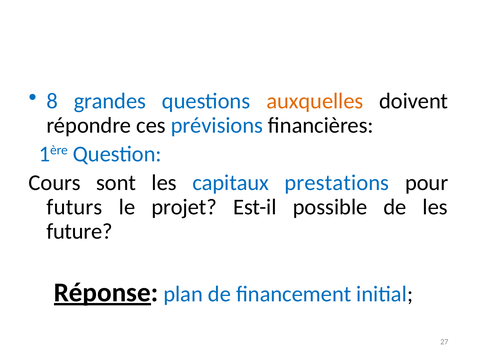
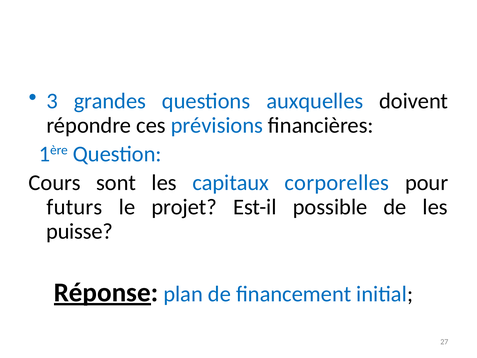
8: 8 -> 3
auxquelles colour: orange -> blue
prestations: prestations -> corporelles
future: future -> puisse
